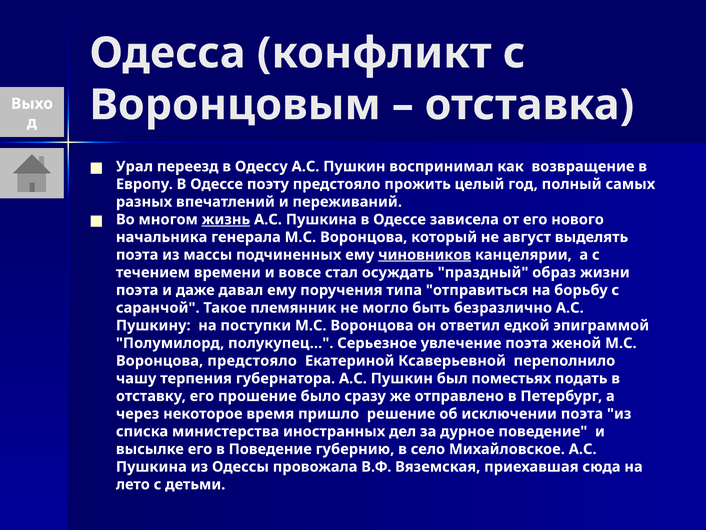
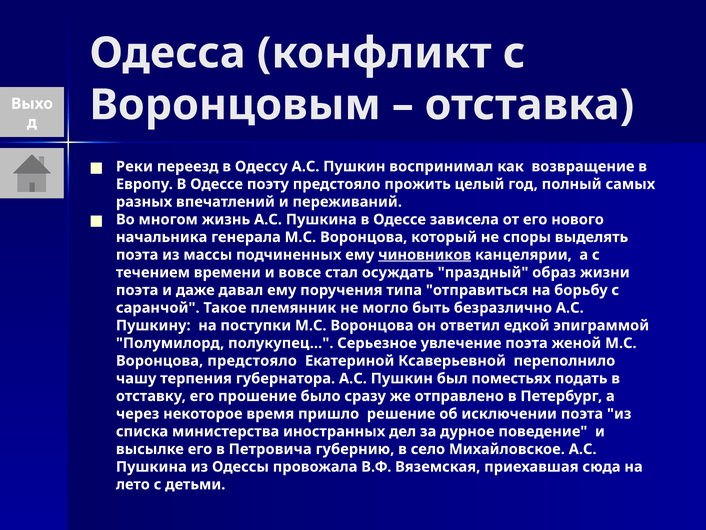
Урал: Урал -> Реки
жизнь underline: present -> none
август: август -> споры
в Поведение: Поведение -> Петровича
